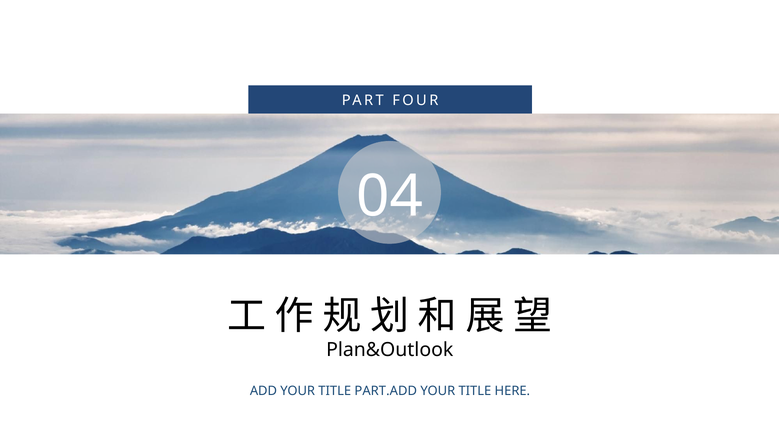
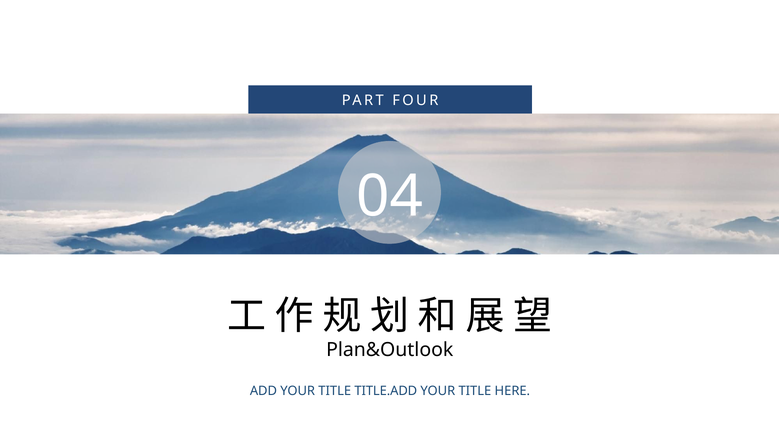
PART.ADD: PART.ADD -> TITLE.ADD
